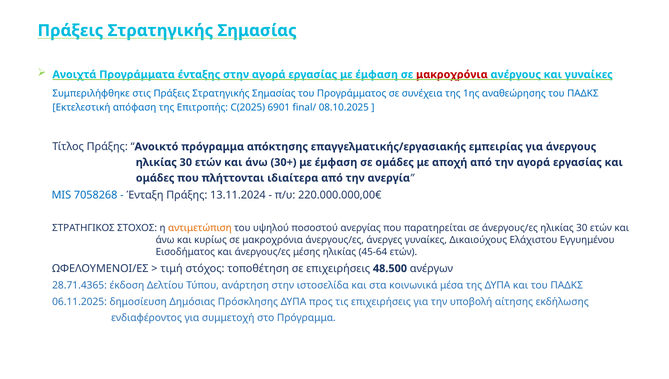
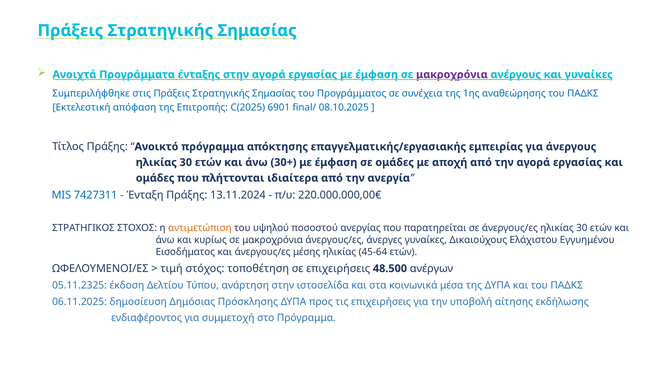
μακροχρόνια at (452, 74) colour: red -> purple
7058268: 7058268 -> 7427311
28.71.4365: 28.71.4365 -> 05.11.2325
